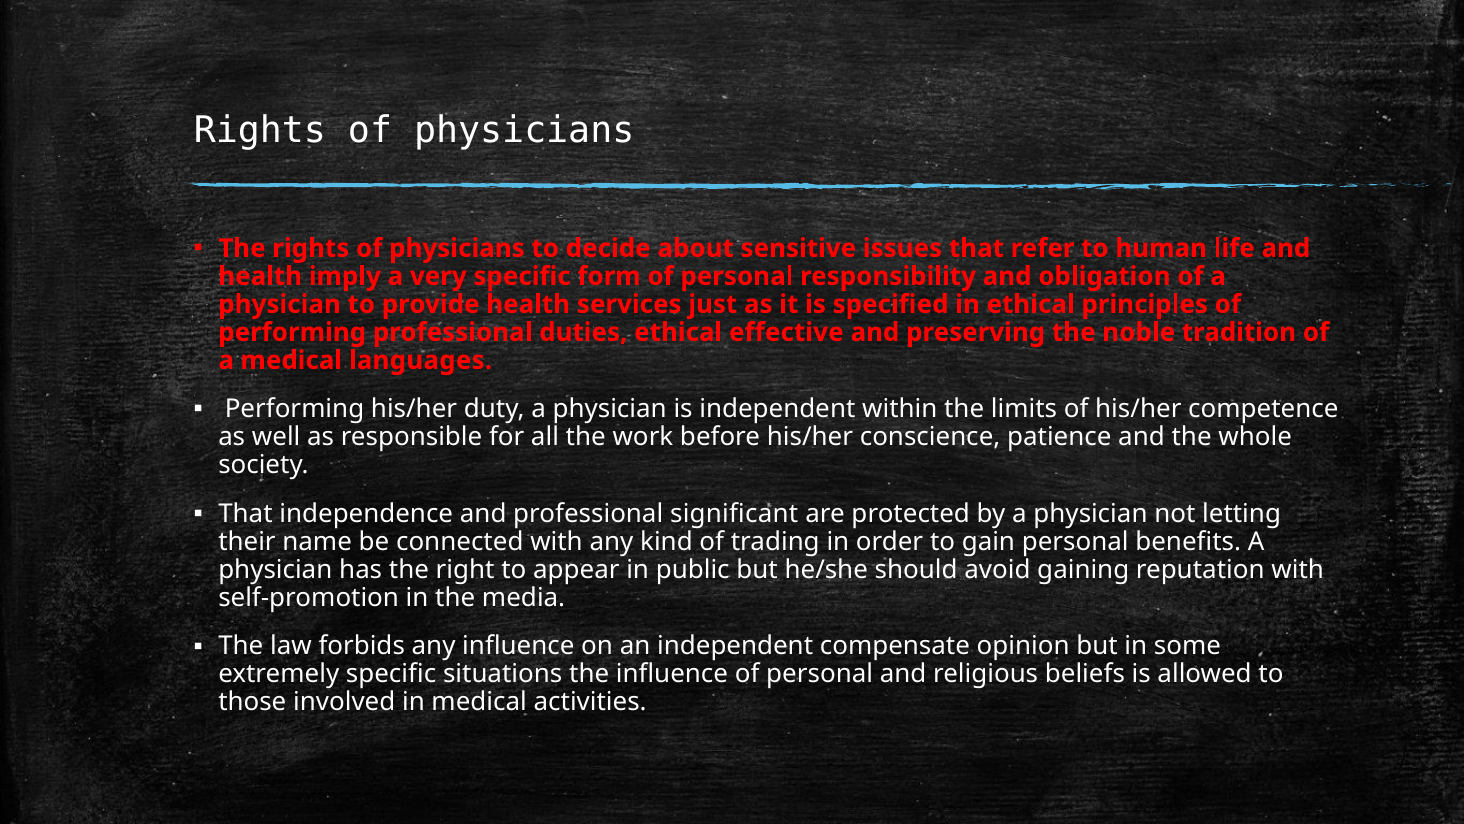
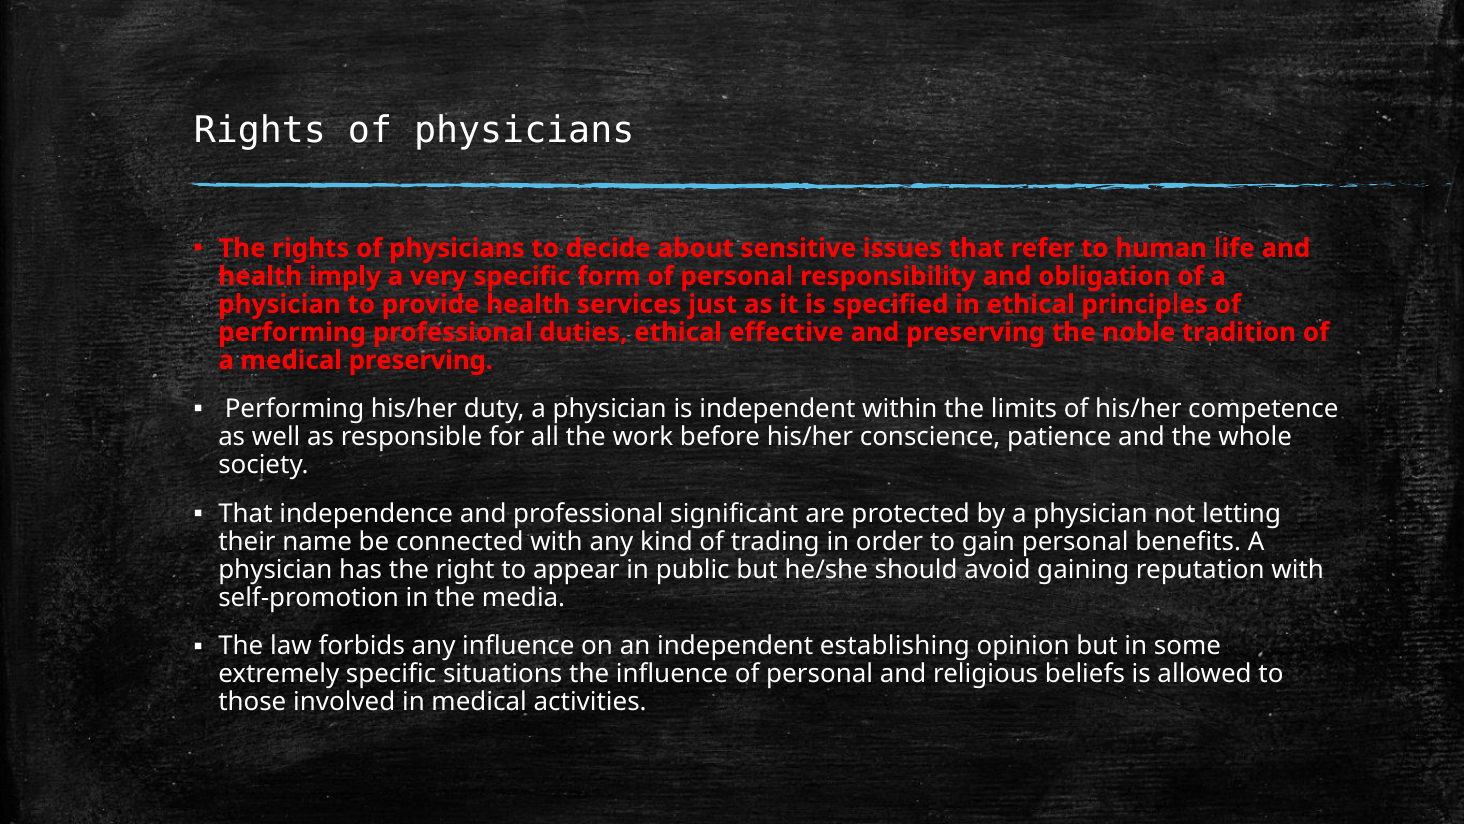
medical languages: languages -> preserving
compensate: compensate -> establishing
